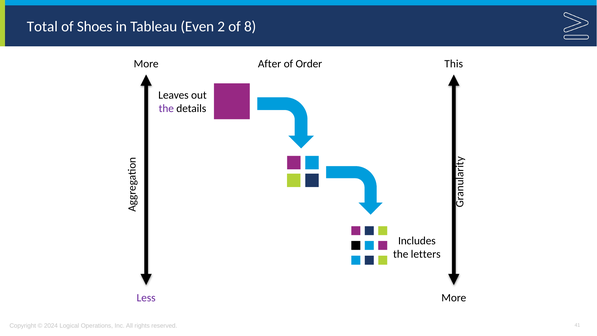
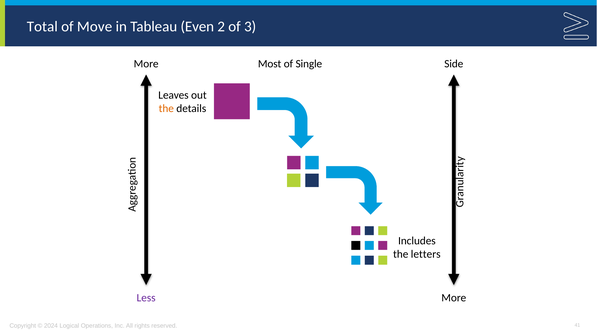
Shoes: Shoes -> Move
8: 8 -> 3
After: After -> Most
Order: Order -> Single
This: This -> Side
the at (166, 109) colour: purple -> orange
